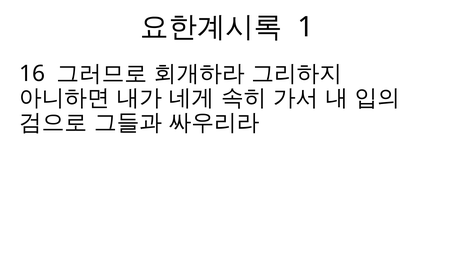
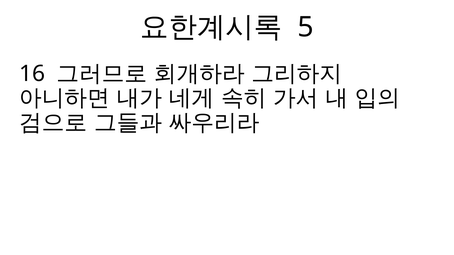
1: 1 -> 5
